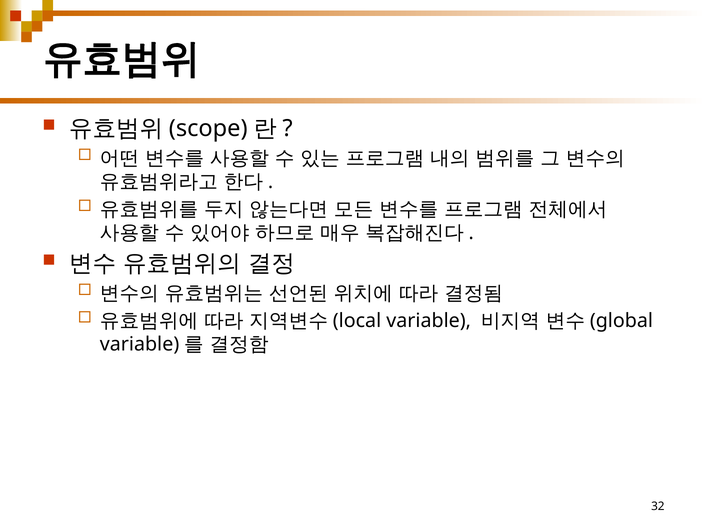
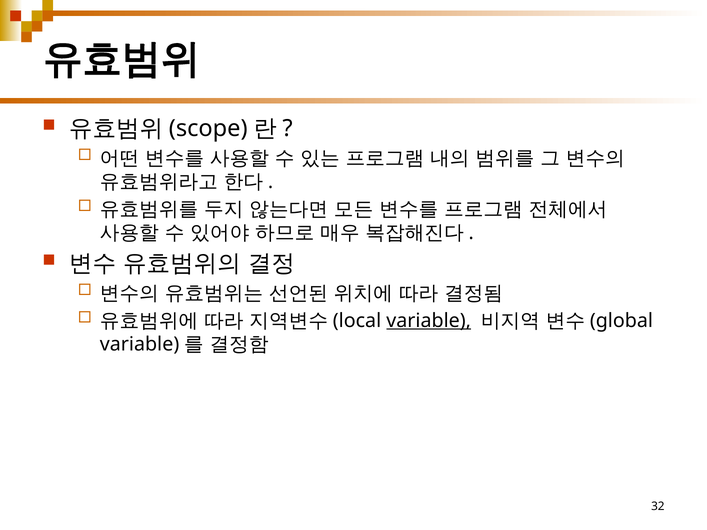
variable underline: none -> present
